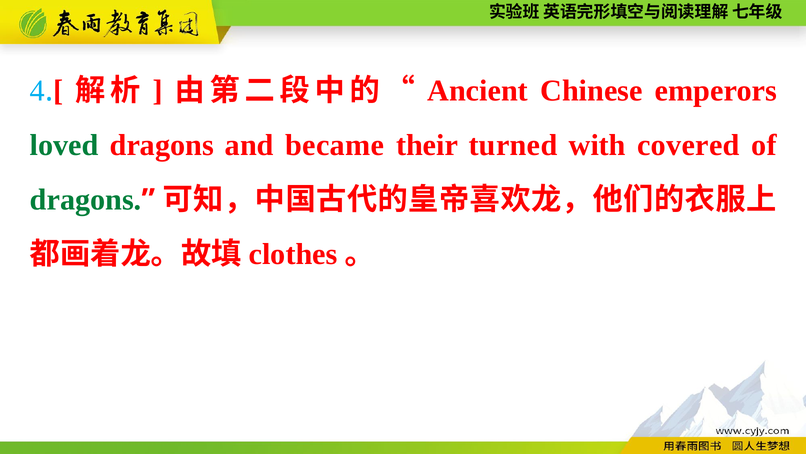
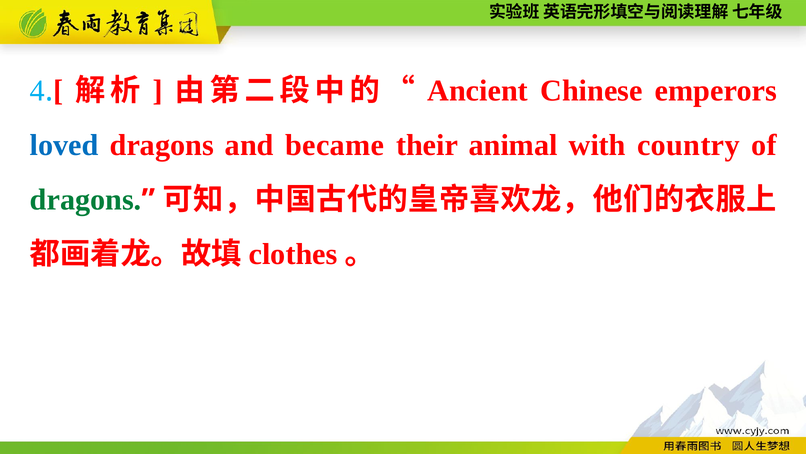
loved colour: green -> blue
turned: turned -> animal
covered: covered -> country
